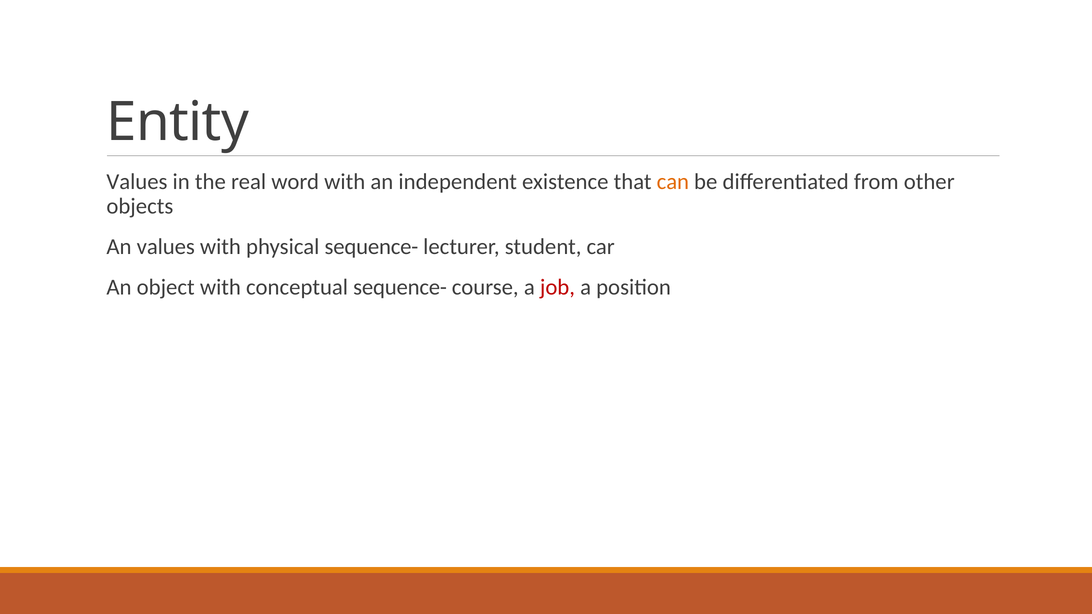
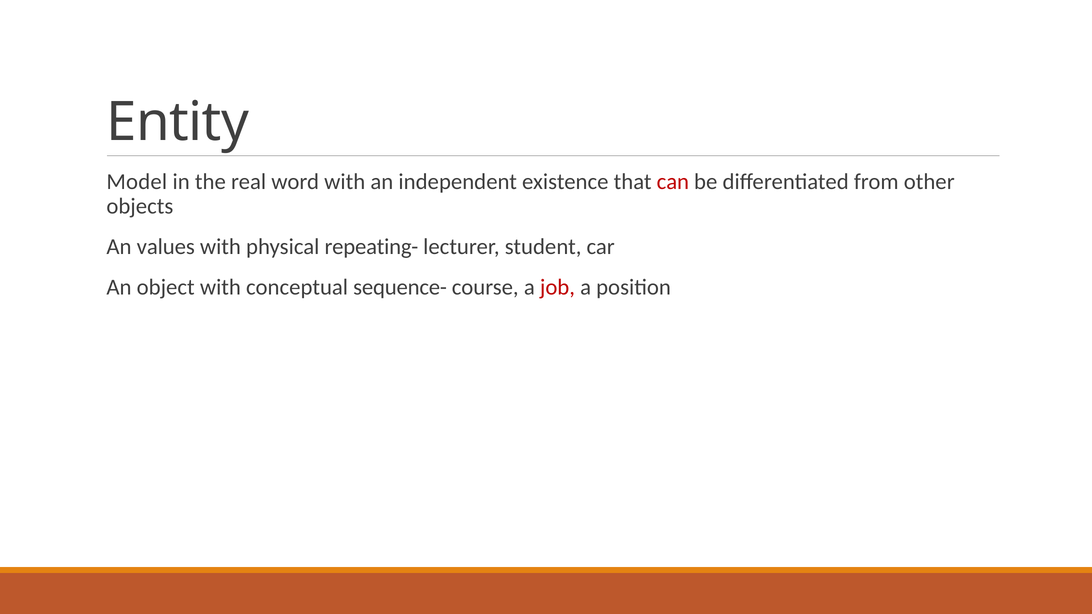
Values at (137, 182): Values -> Model
can colour: orange -> red
physical sequence-: sequence- -> repeating-
